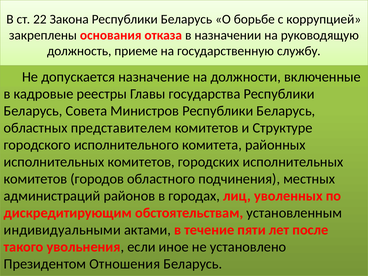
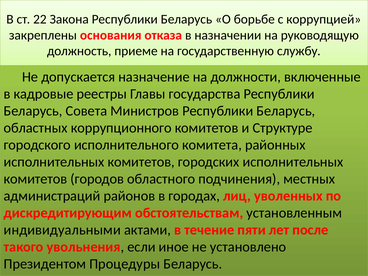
представителем: представителем -> коррупционного
Отношения: Отношения -> Процедуры
